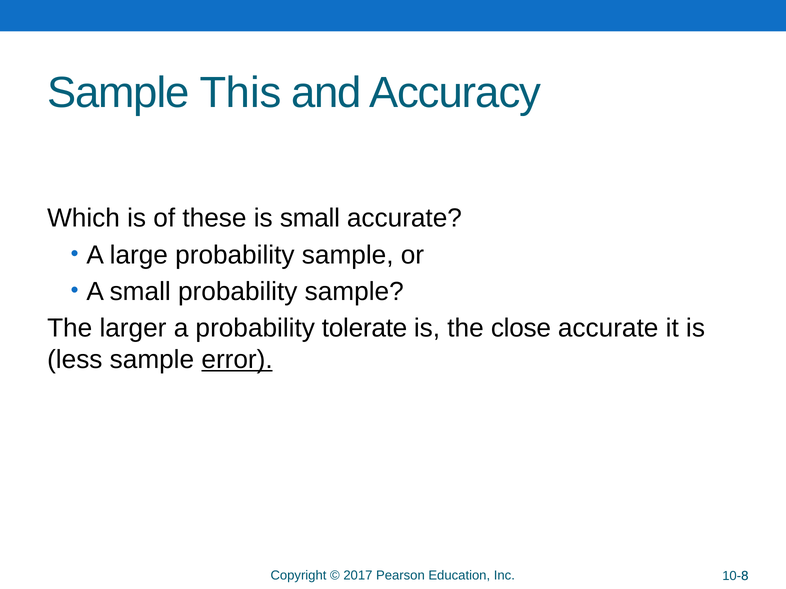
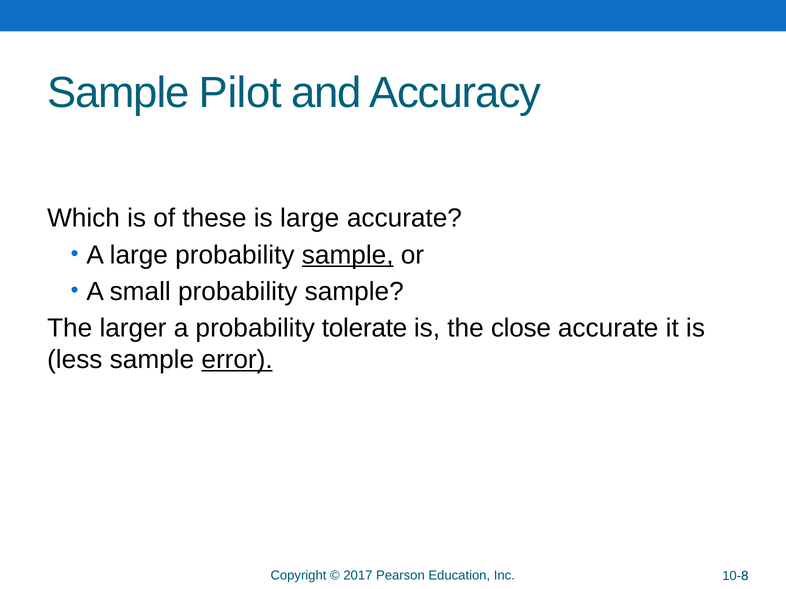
This: This -> Pilot
is small: small -> large
sample at (348, 255) underline: none -> present
